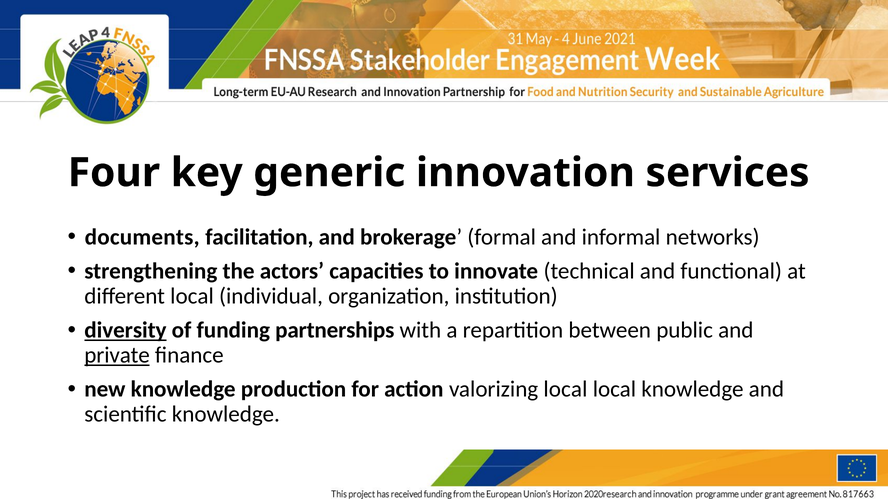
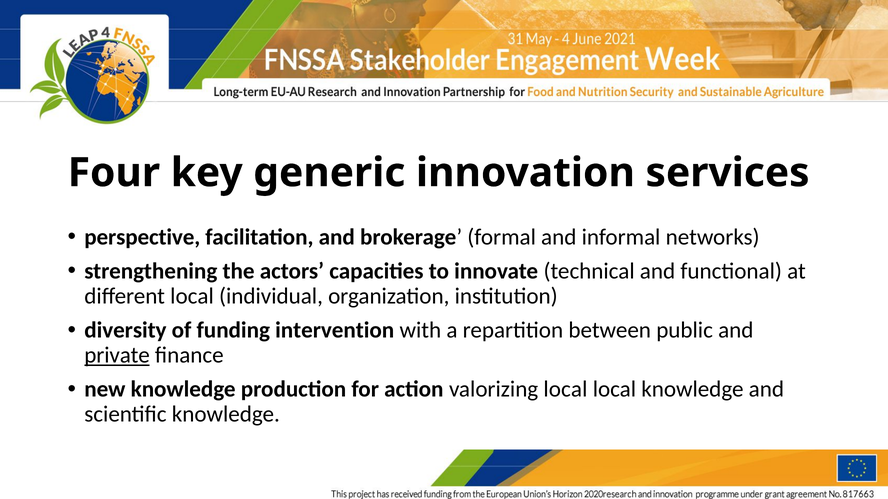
documents: documents -> perspective
diversity underline: present -> none
partnerships: partnerships -> intervention
